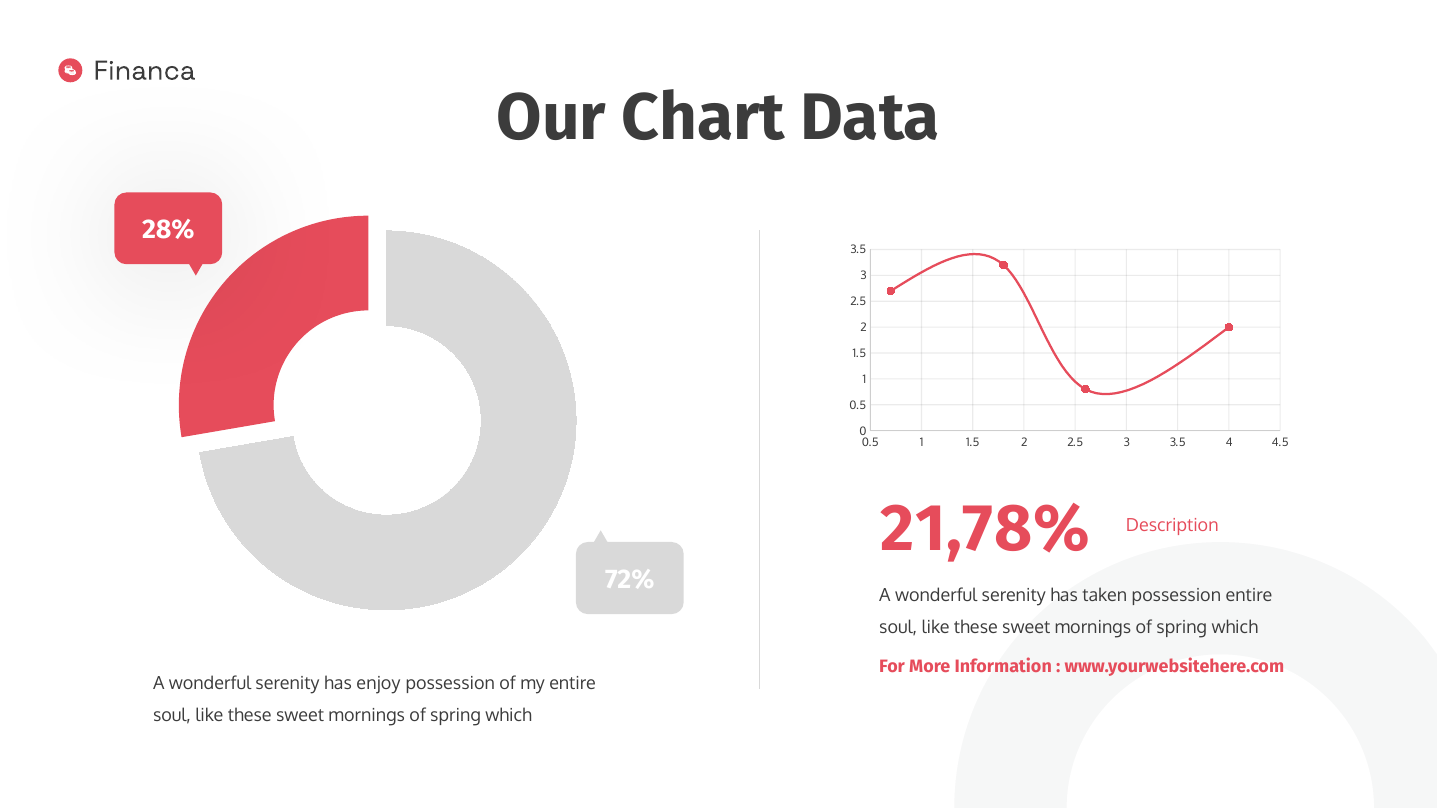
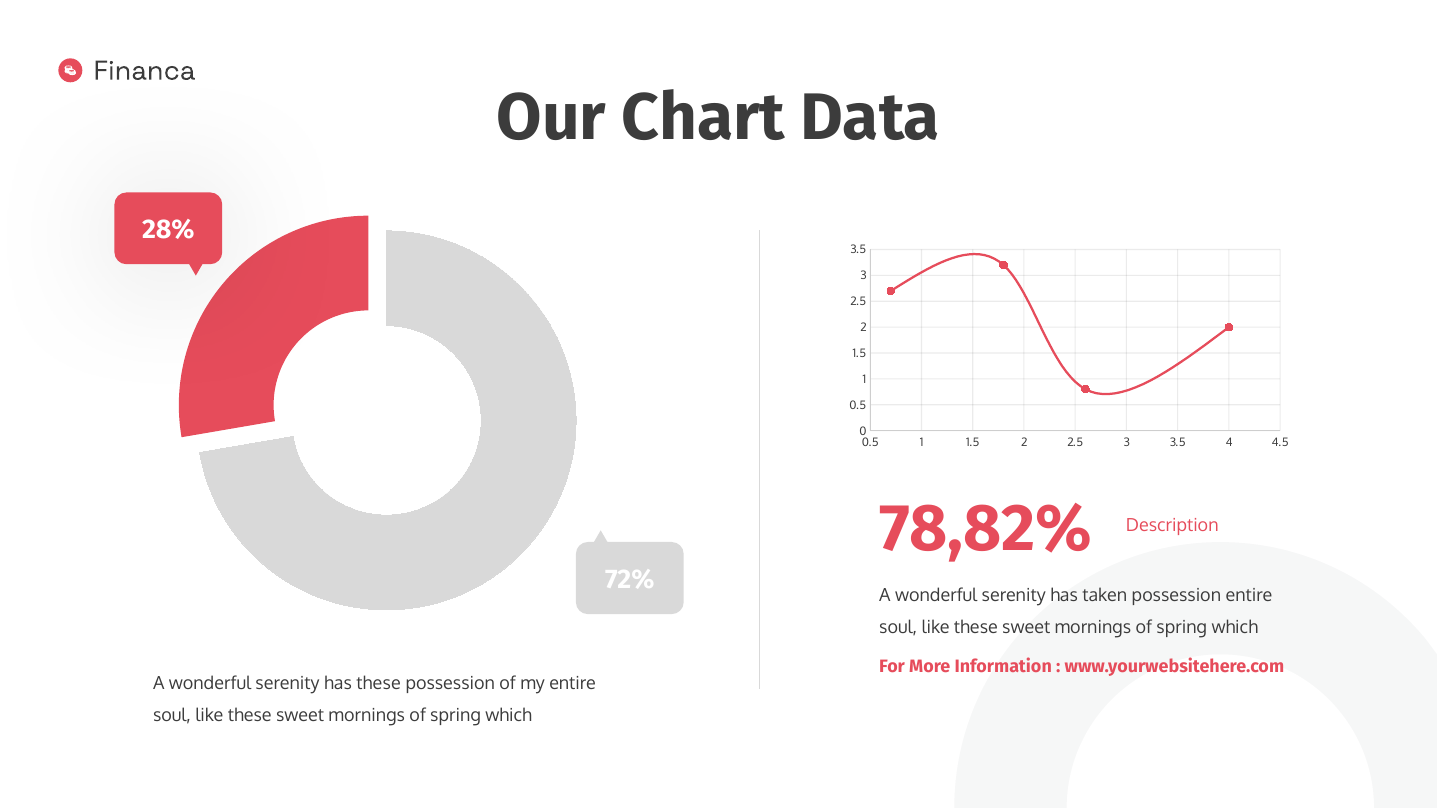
21,78%: 21,78% -> 78,82%
has enjoy: enjoy -> these
